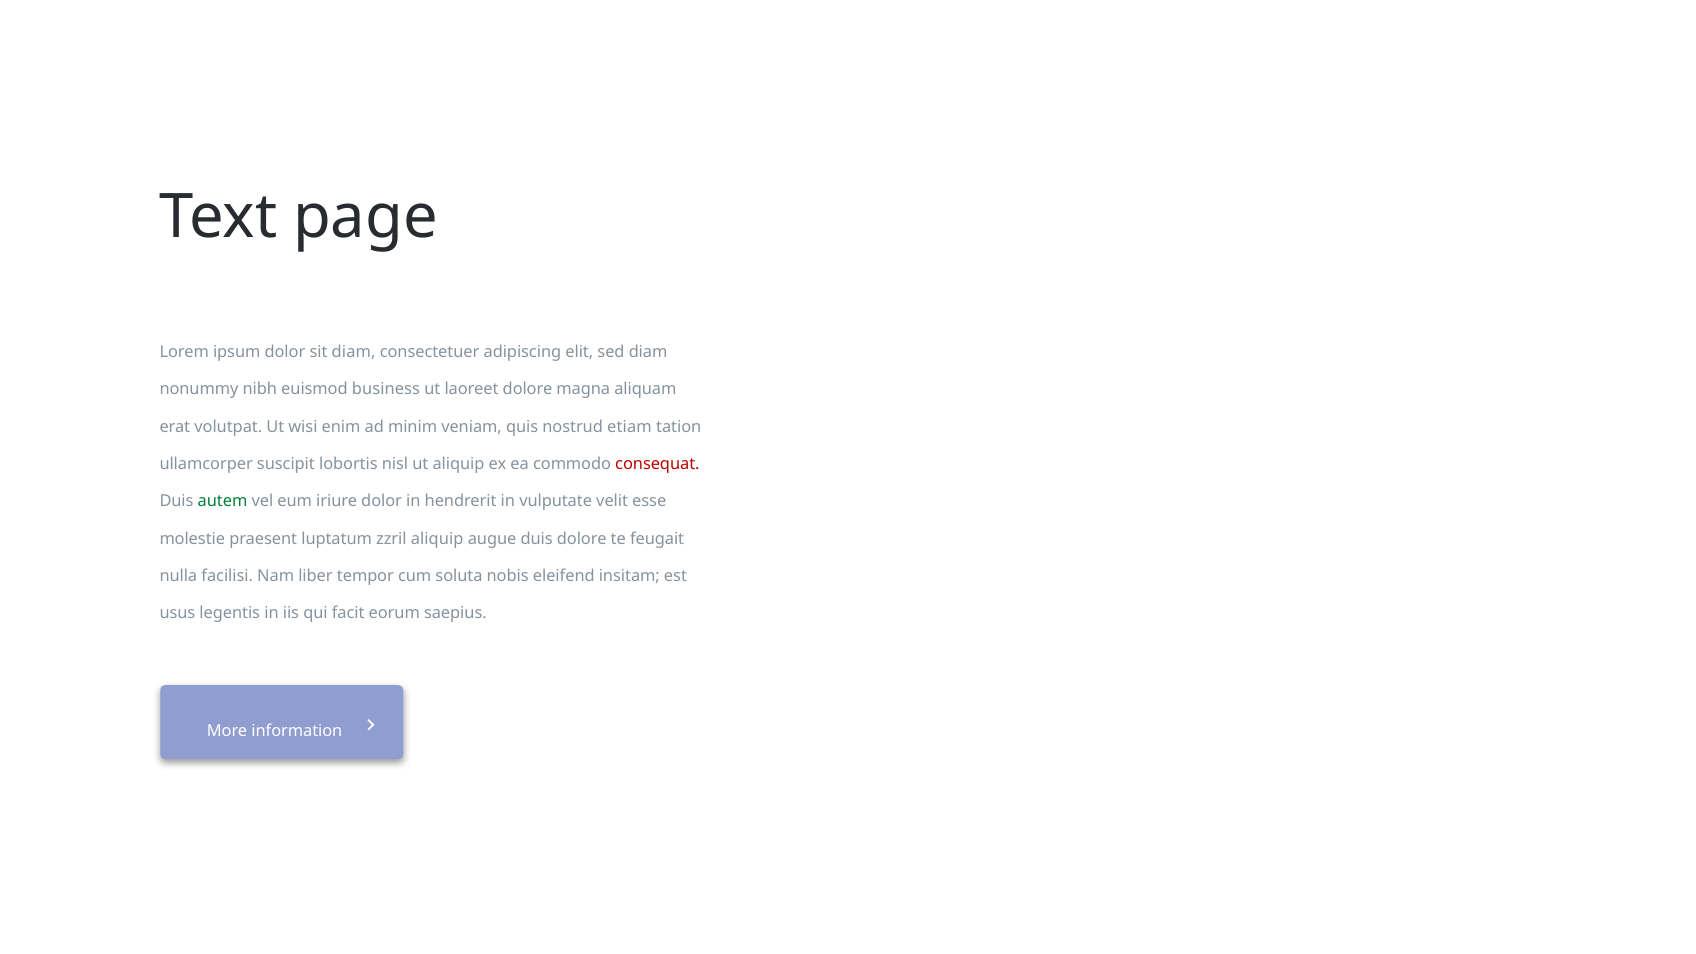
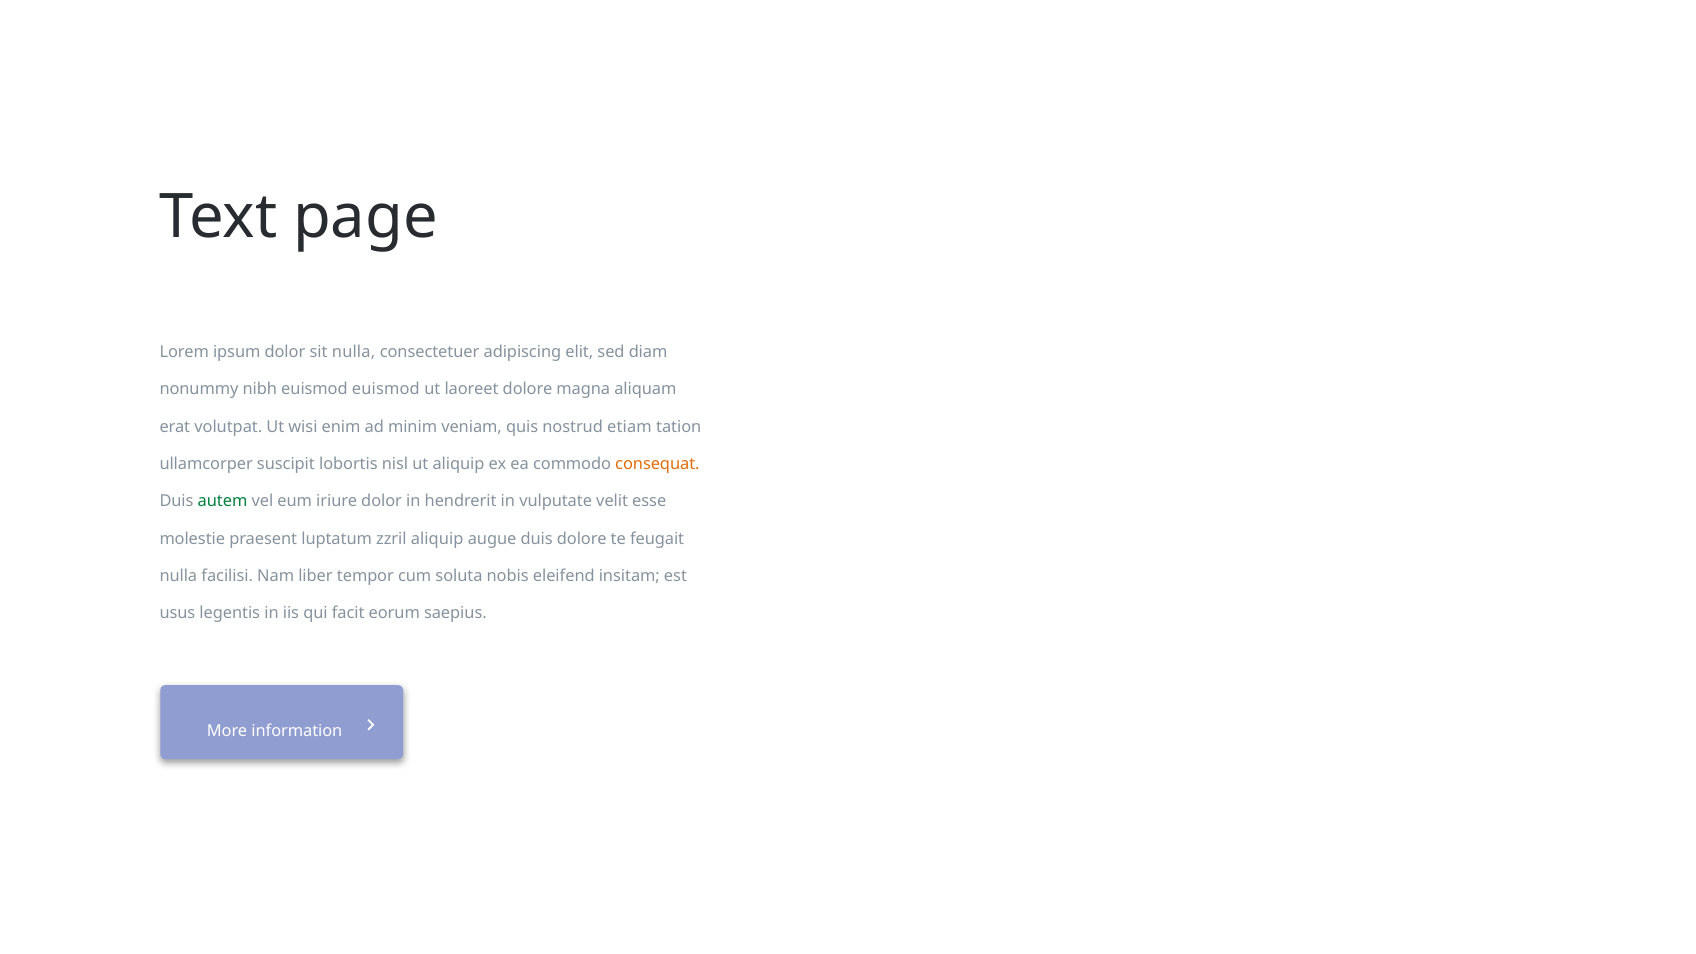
sit diam: diam -> nulla
euismod business: business -> euismod
consequat colour: red -> orange
